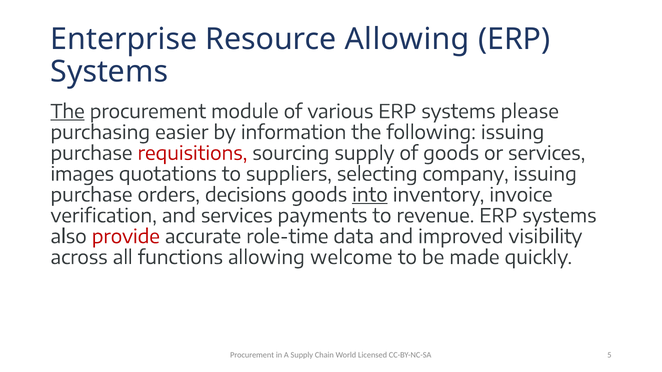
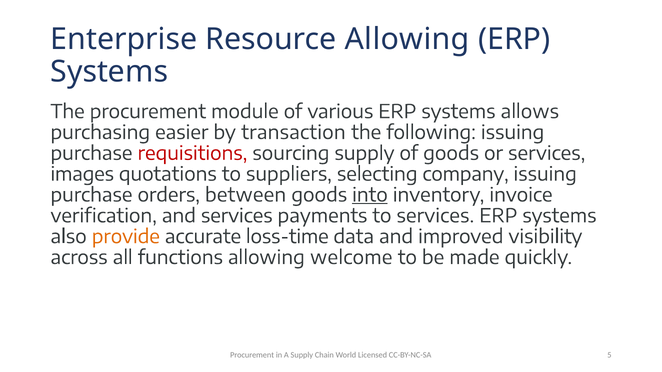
The at (68, 112) underline: present -> none
please: please -> allows
information: information -> transaction
decisions: decisions -> between
to revenue: revenue -> services
provide colour: red -> orange
role-time: role-time -> loss-time
